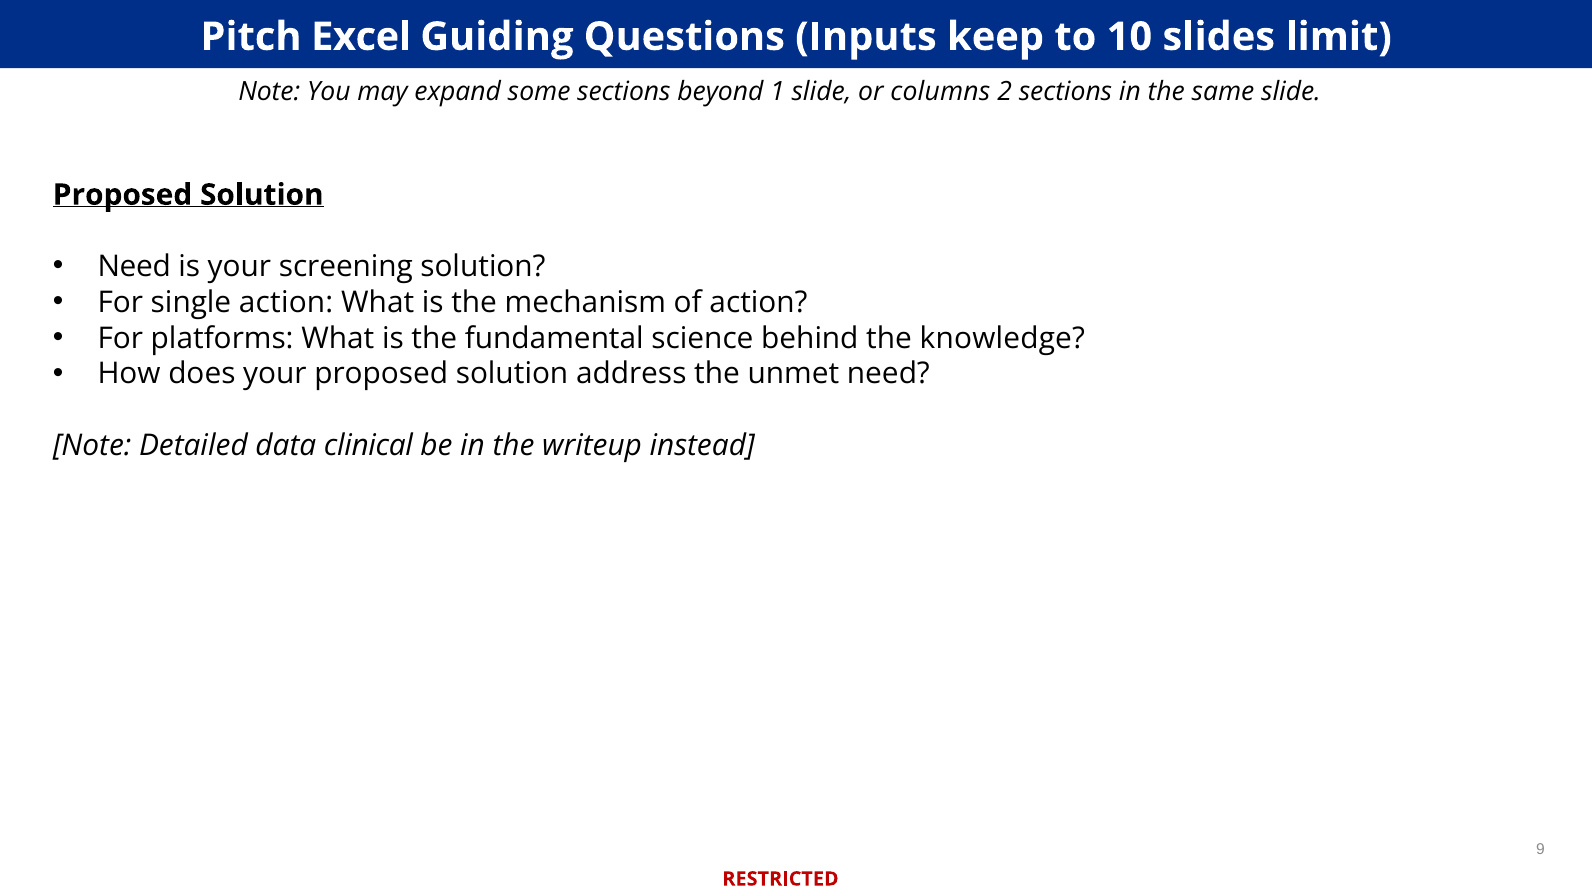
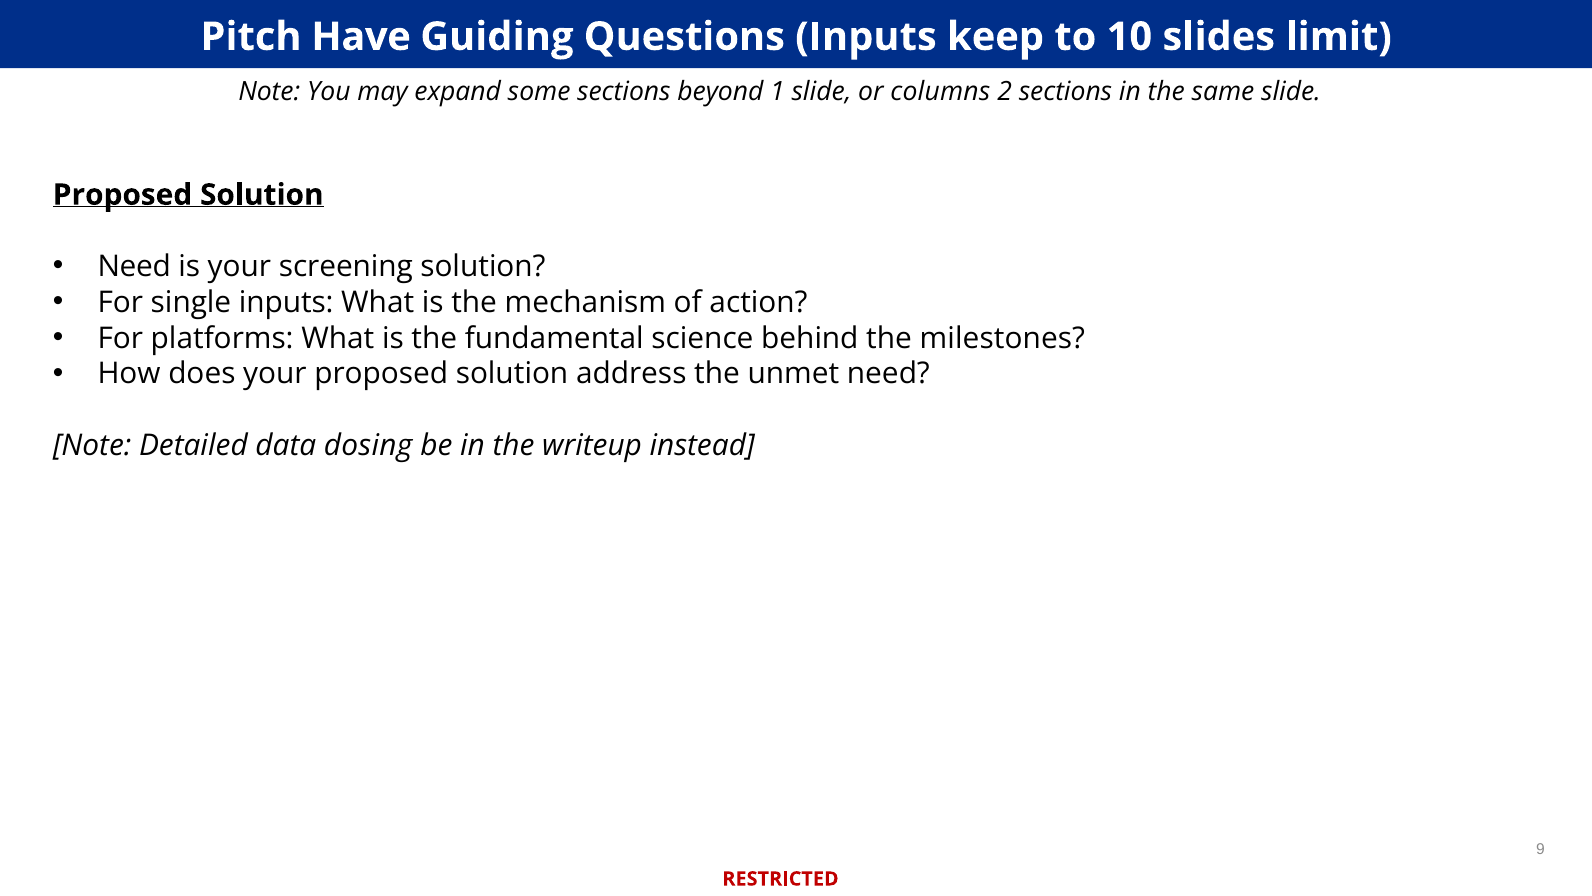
Excel: Excel -> Have
single action: action -> inputs
knowledge: knowledge -> milestones
clinical: clinical -> dosing
